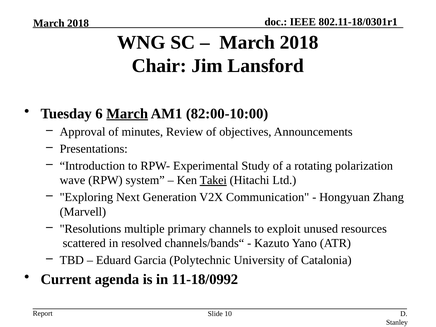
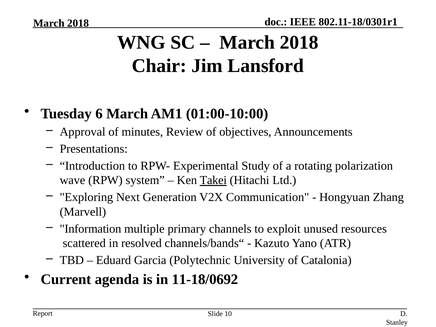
March at (127, 114) underline: present -> none
82:00-10:00: 82:00-10:00 -> 01:00-10:00
Resolutions: Resolutions -> Information
11-18/0992: 11-18/0992 -> 11-18/0692
